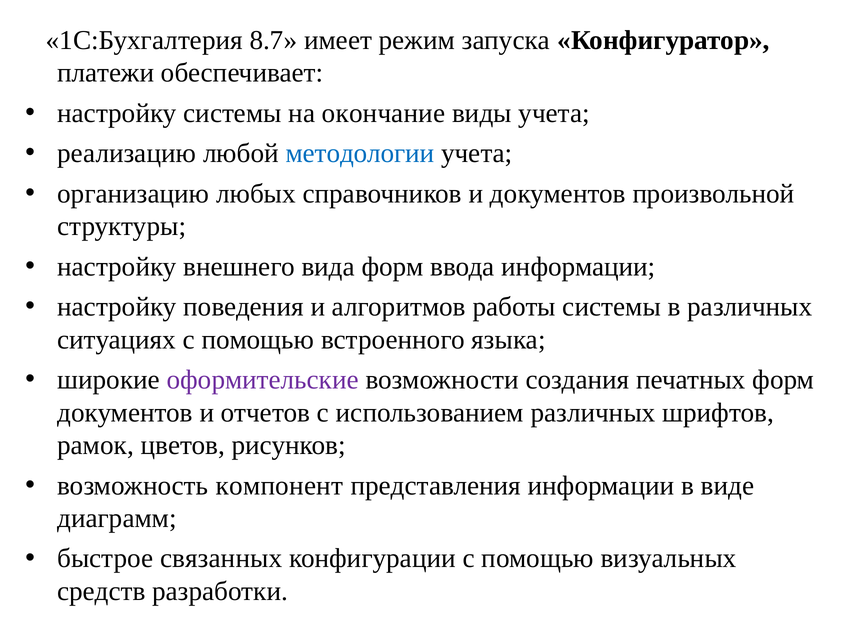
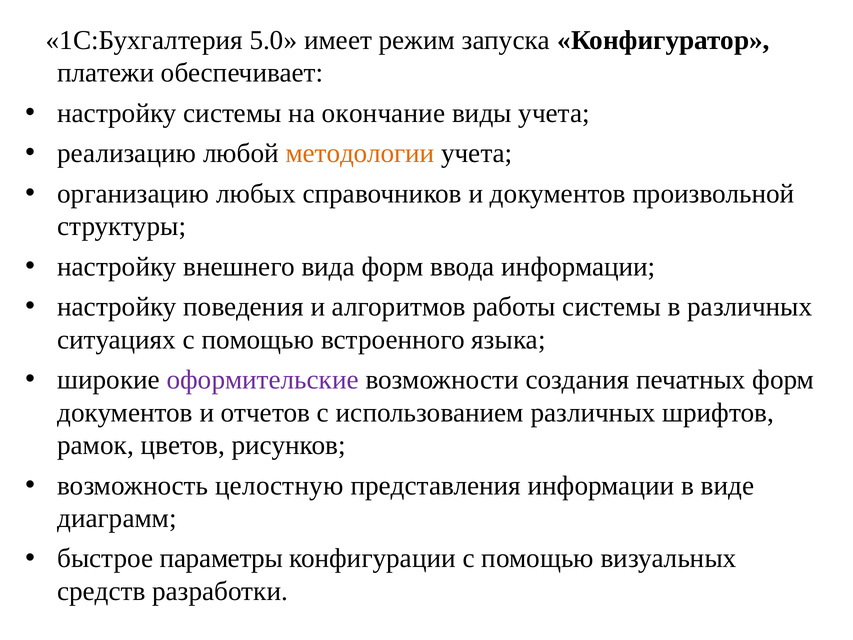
8.7: 8.7 -> 5.0
методологии colour: blue -> orange
компонент: компонент -> целостную
связанных: связанных -> параметры
